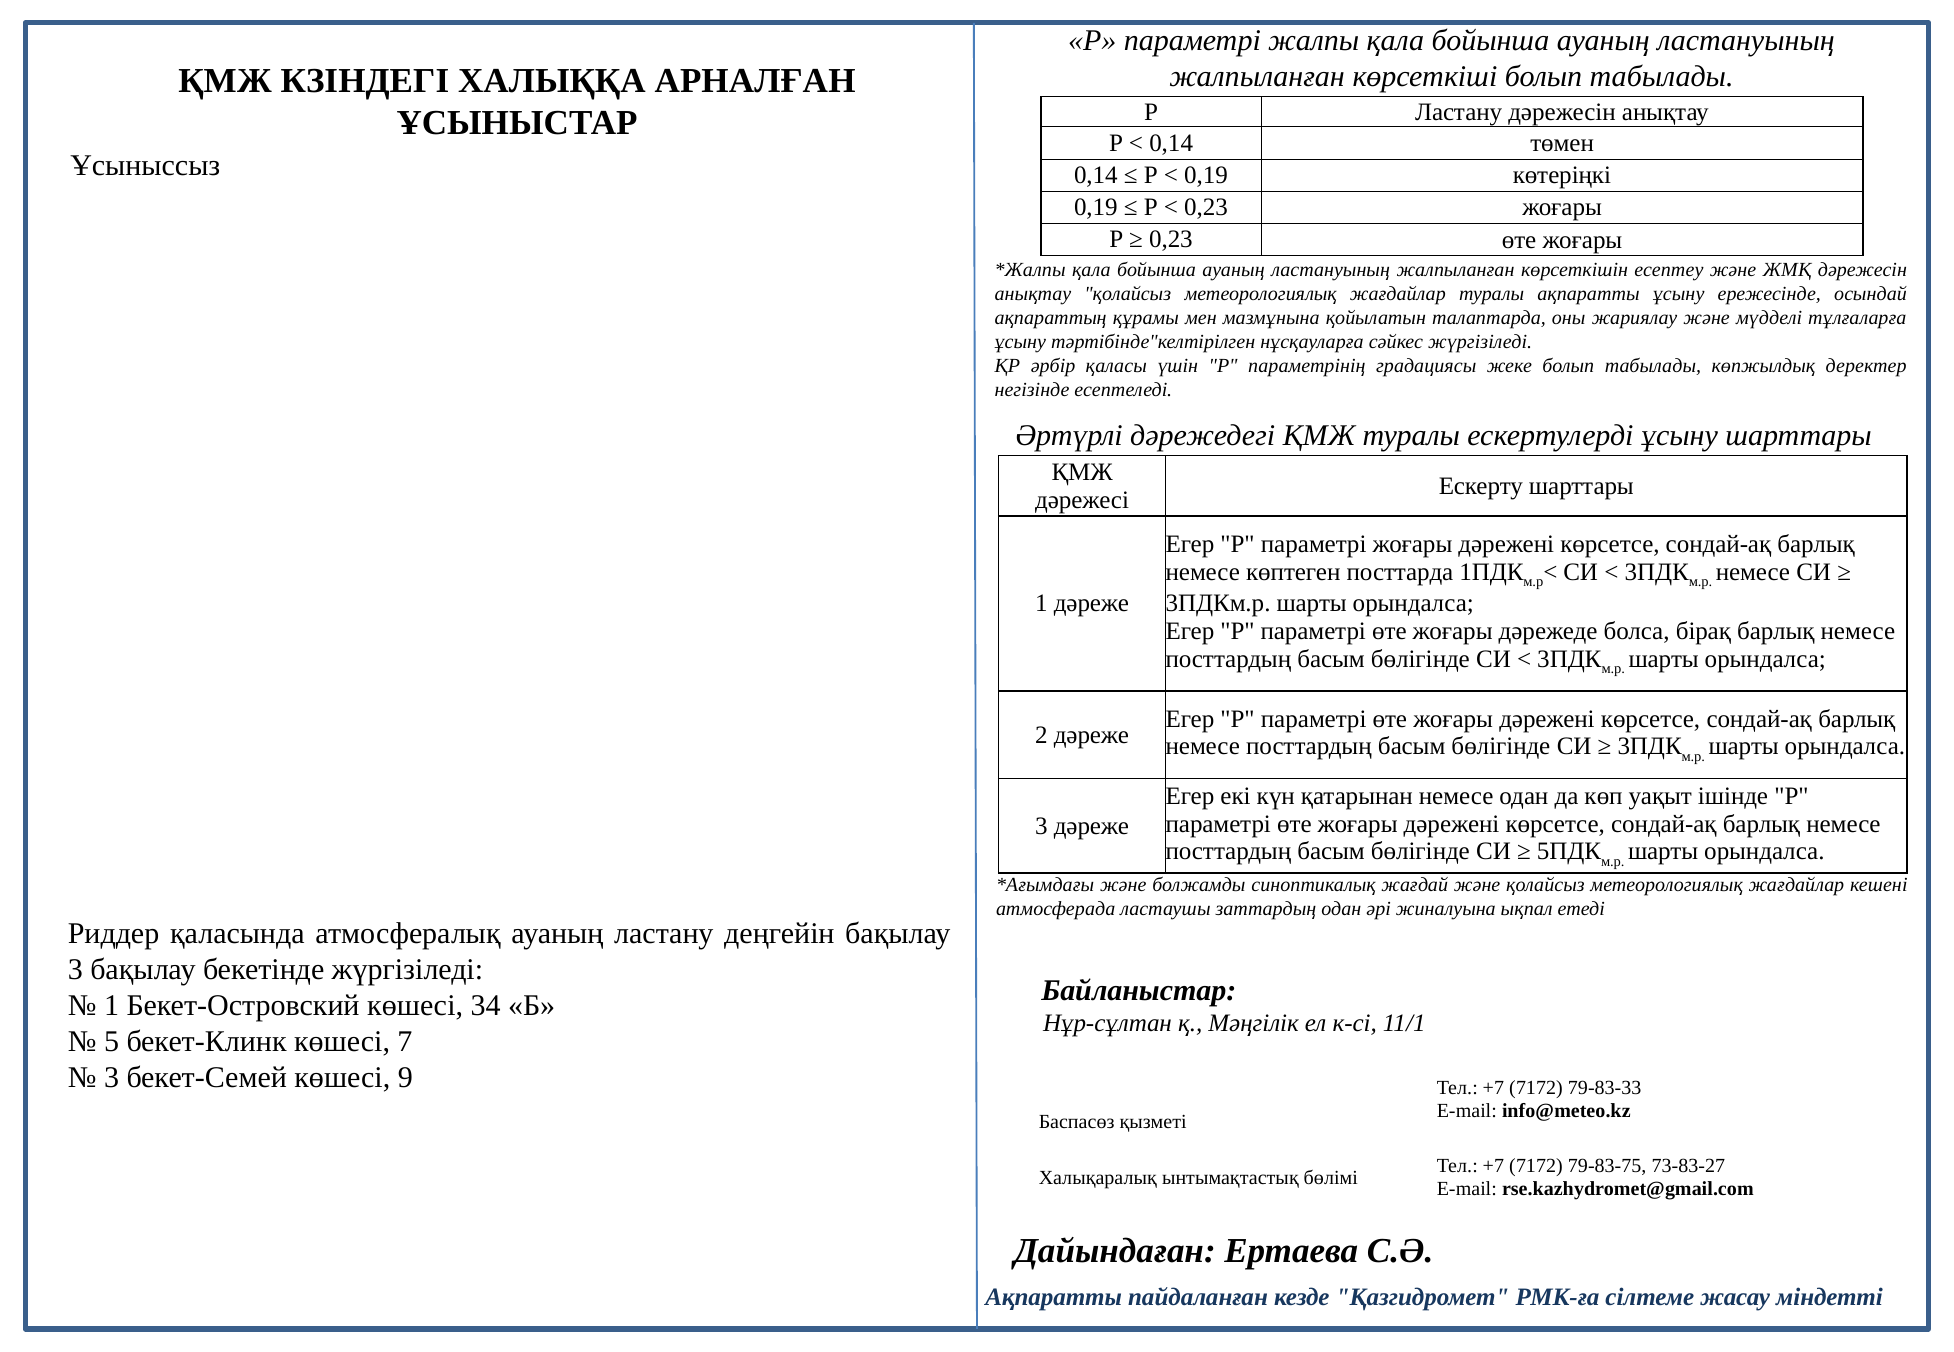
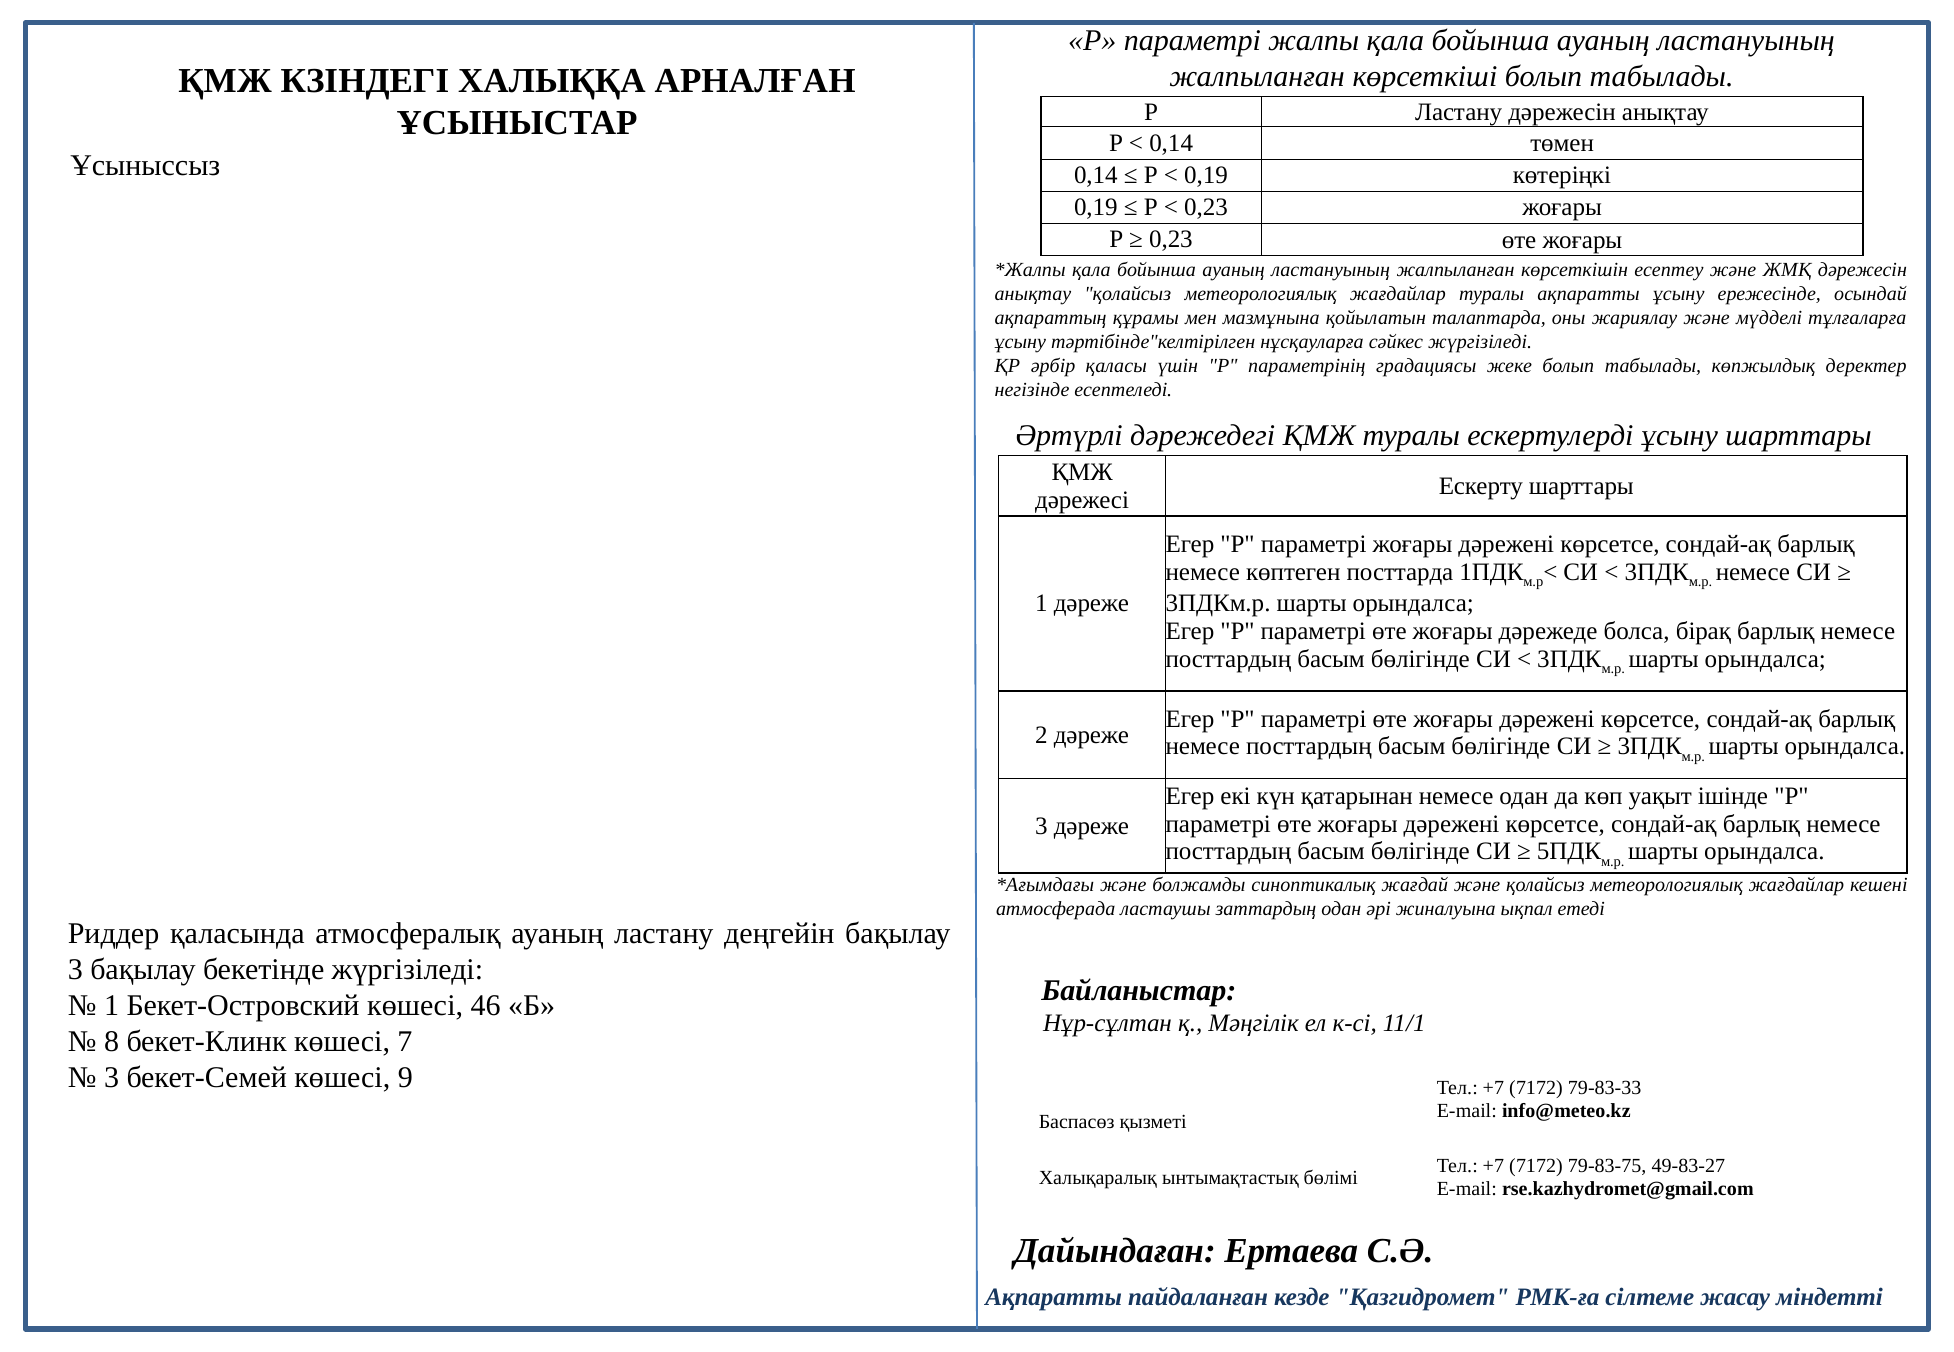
34: 34 -> 46
5: 5 -> 8
73-83-27: 73-83-27 -> 49-83-27
